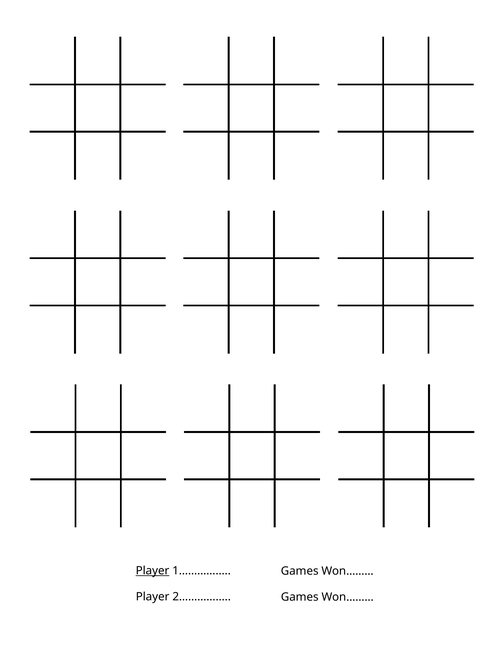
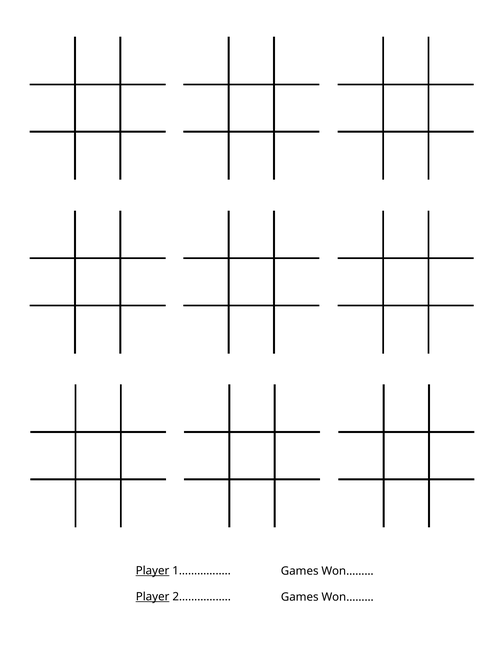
Player at (153, 597) underline: none -> present
